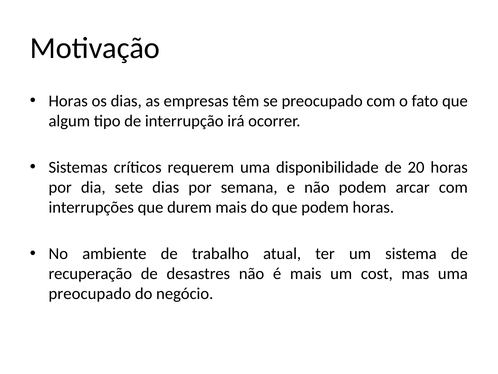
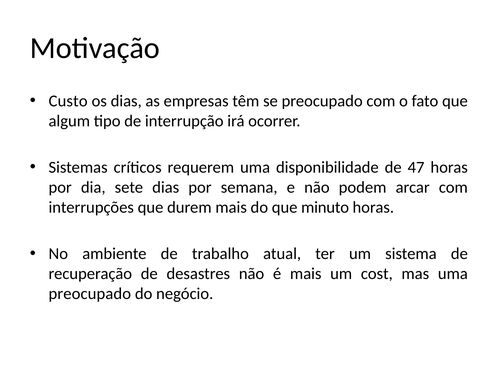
Horas at (68, 101): Horas -> Custo
20: 20 -> 47
que podem: podem -> minuto
